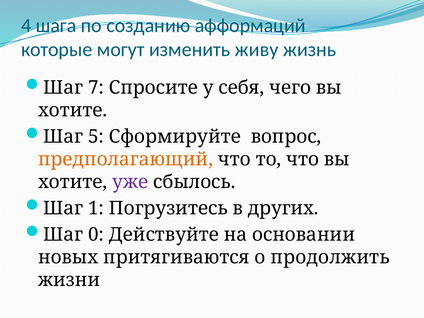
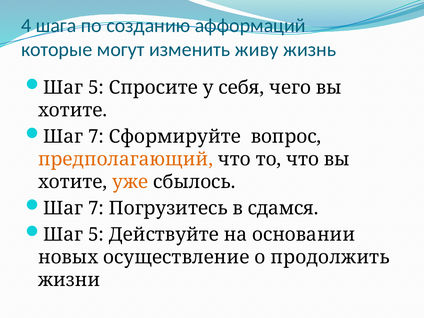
7 at (96, 88): 7 -> 5
5 at (96, 137): 5 -> 7
уже colour: purple -> orange
1 at (96, 208): 1 -> 7
других: других -> сдамся
0 at (96, 235): 0 -> 5
притягиваются: притягиваются -> осуществление
